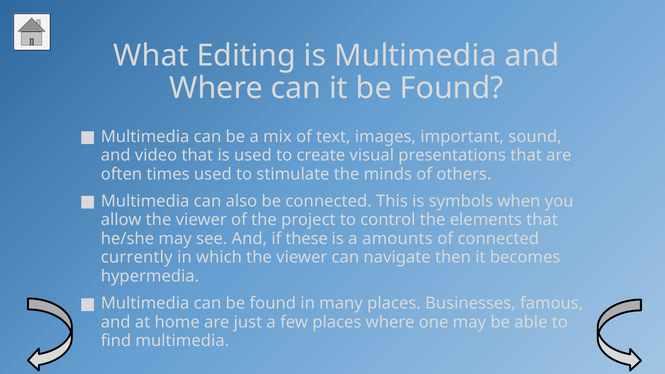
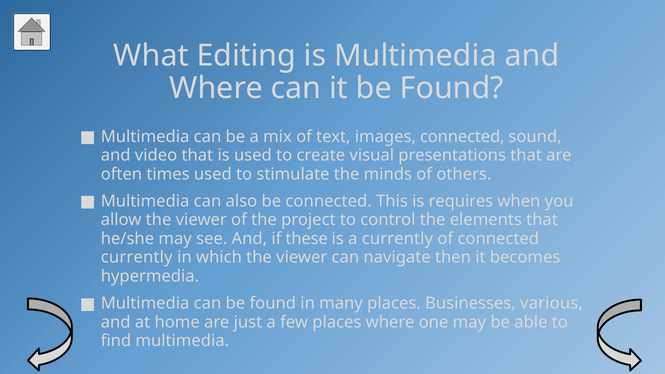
images important: important -> connected
symbols: symbols -> requires
a amounts: amounts -> currently
famous: famous -> various
